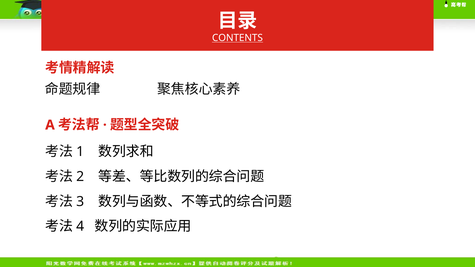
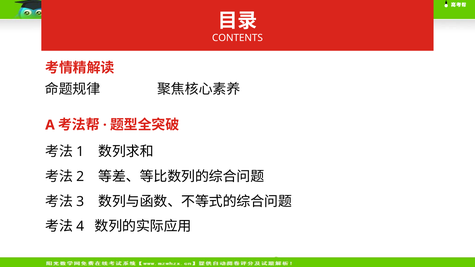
CONTENTS underline: present -> none
